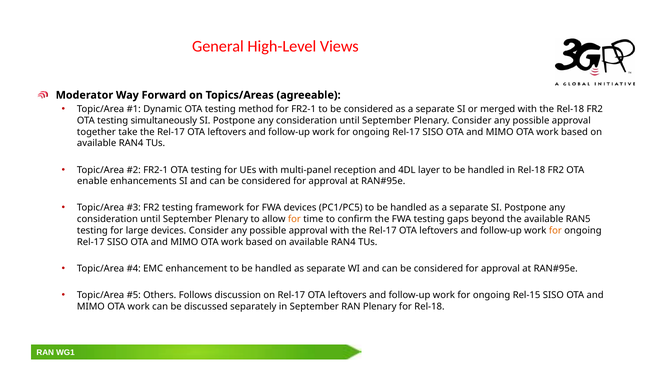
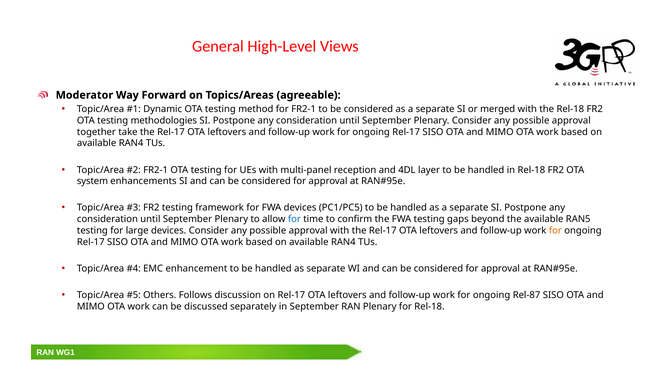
simultaneously: simultaneously -> methodologies
enable: enable -> system
for at (294, 219) colour: orange -> blue
Rel-15: Rel-15 -> Rel-87
